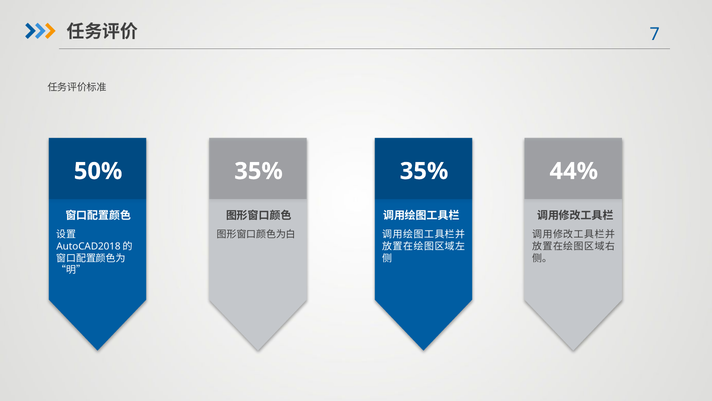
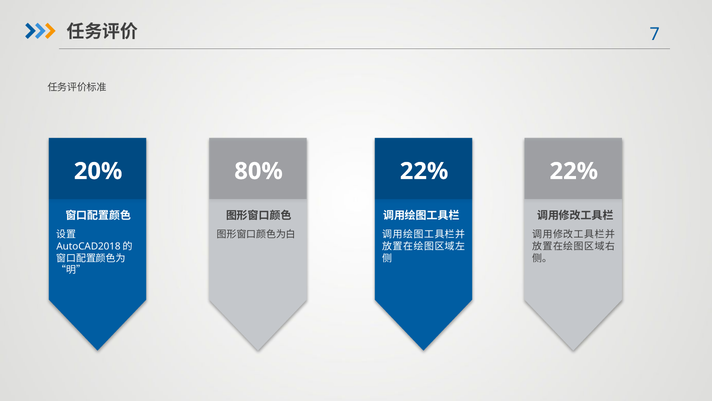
50%: 50% -> 20%
35% at (259, 171): 35% -> 80%
35% at (424, 171): 35% -> 22%
44% at (574, 171): 44% -> 22%
